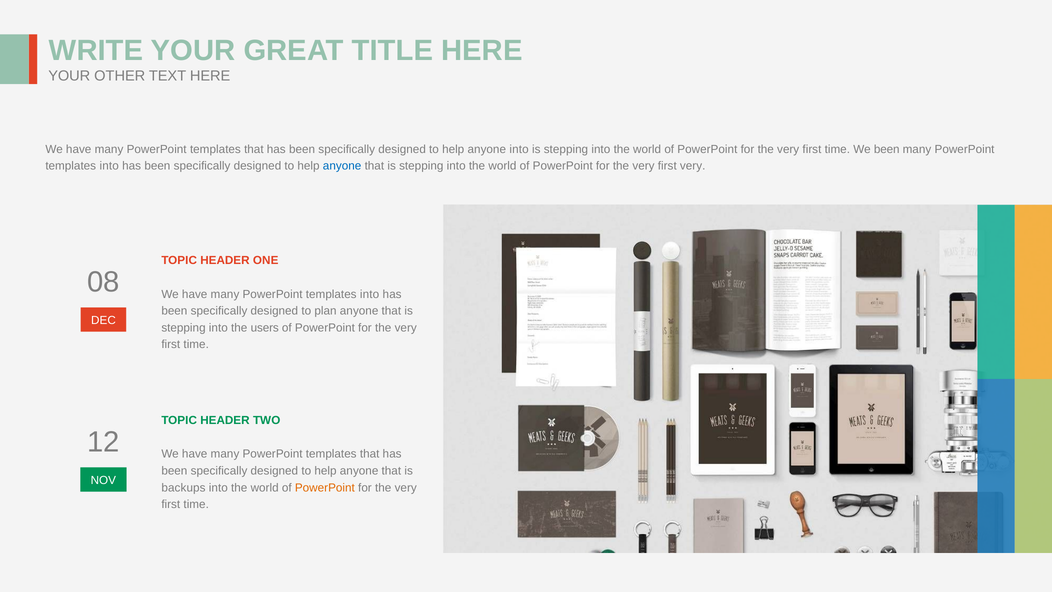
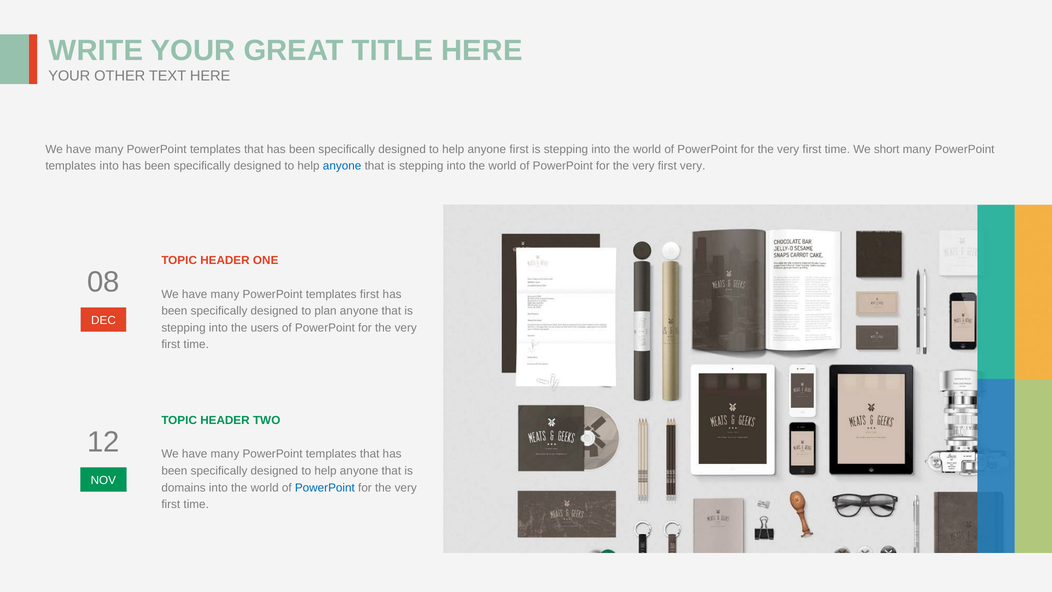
anyone into: into -> first
We been: been -> short
into at (370, 294): into -> first
backups: backups -> domains
PowerPoint at (325, 487) colour: orange -> blue
